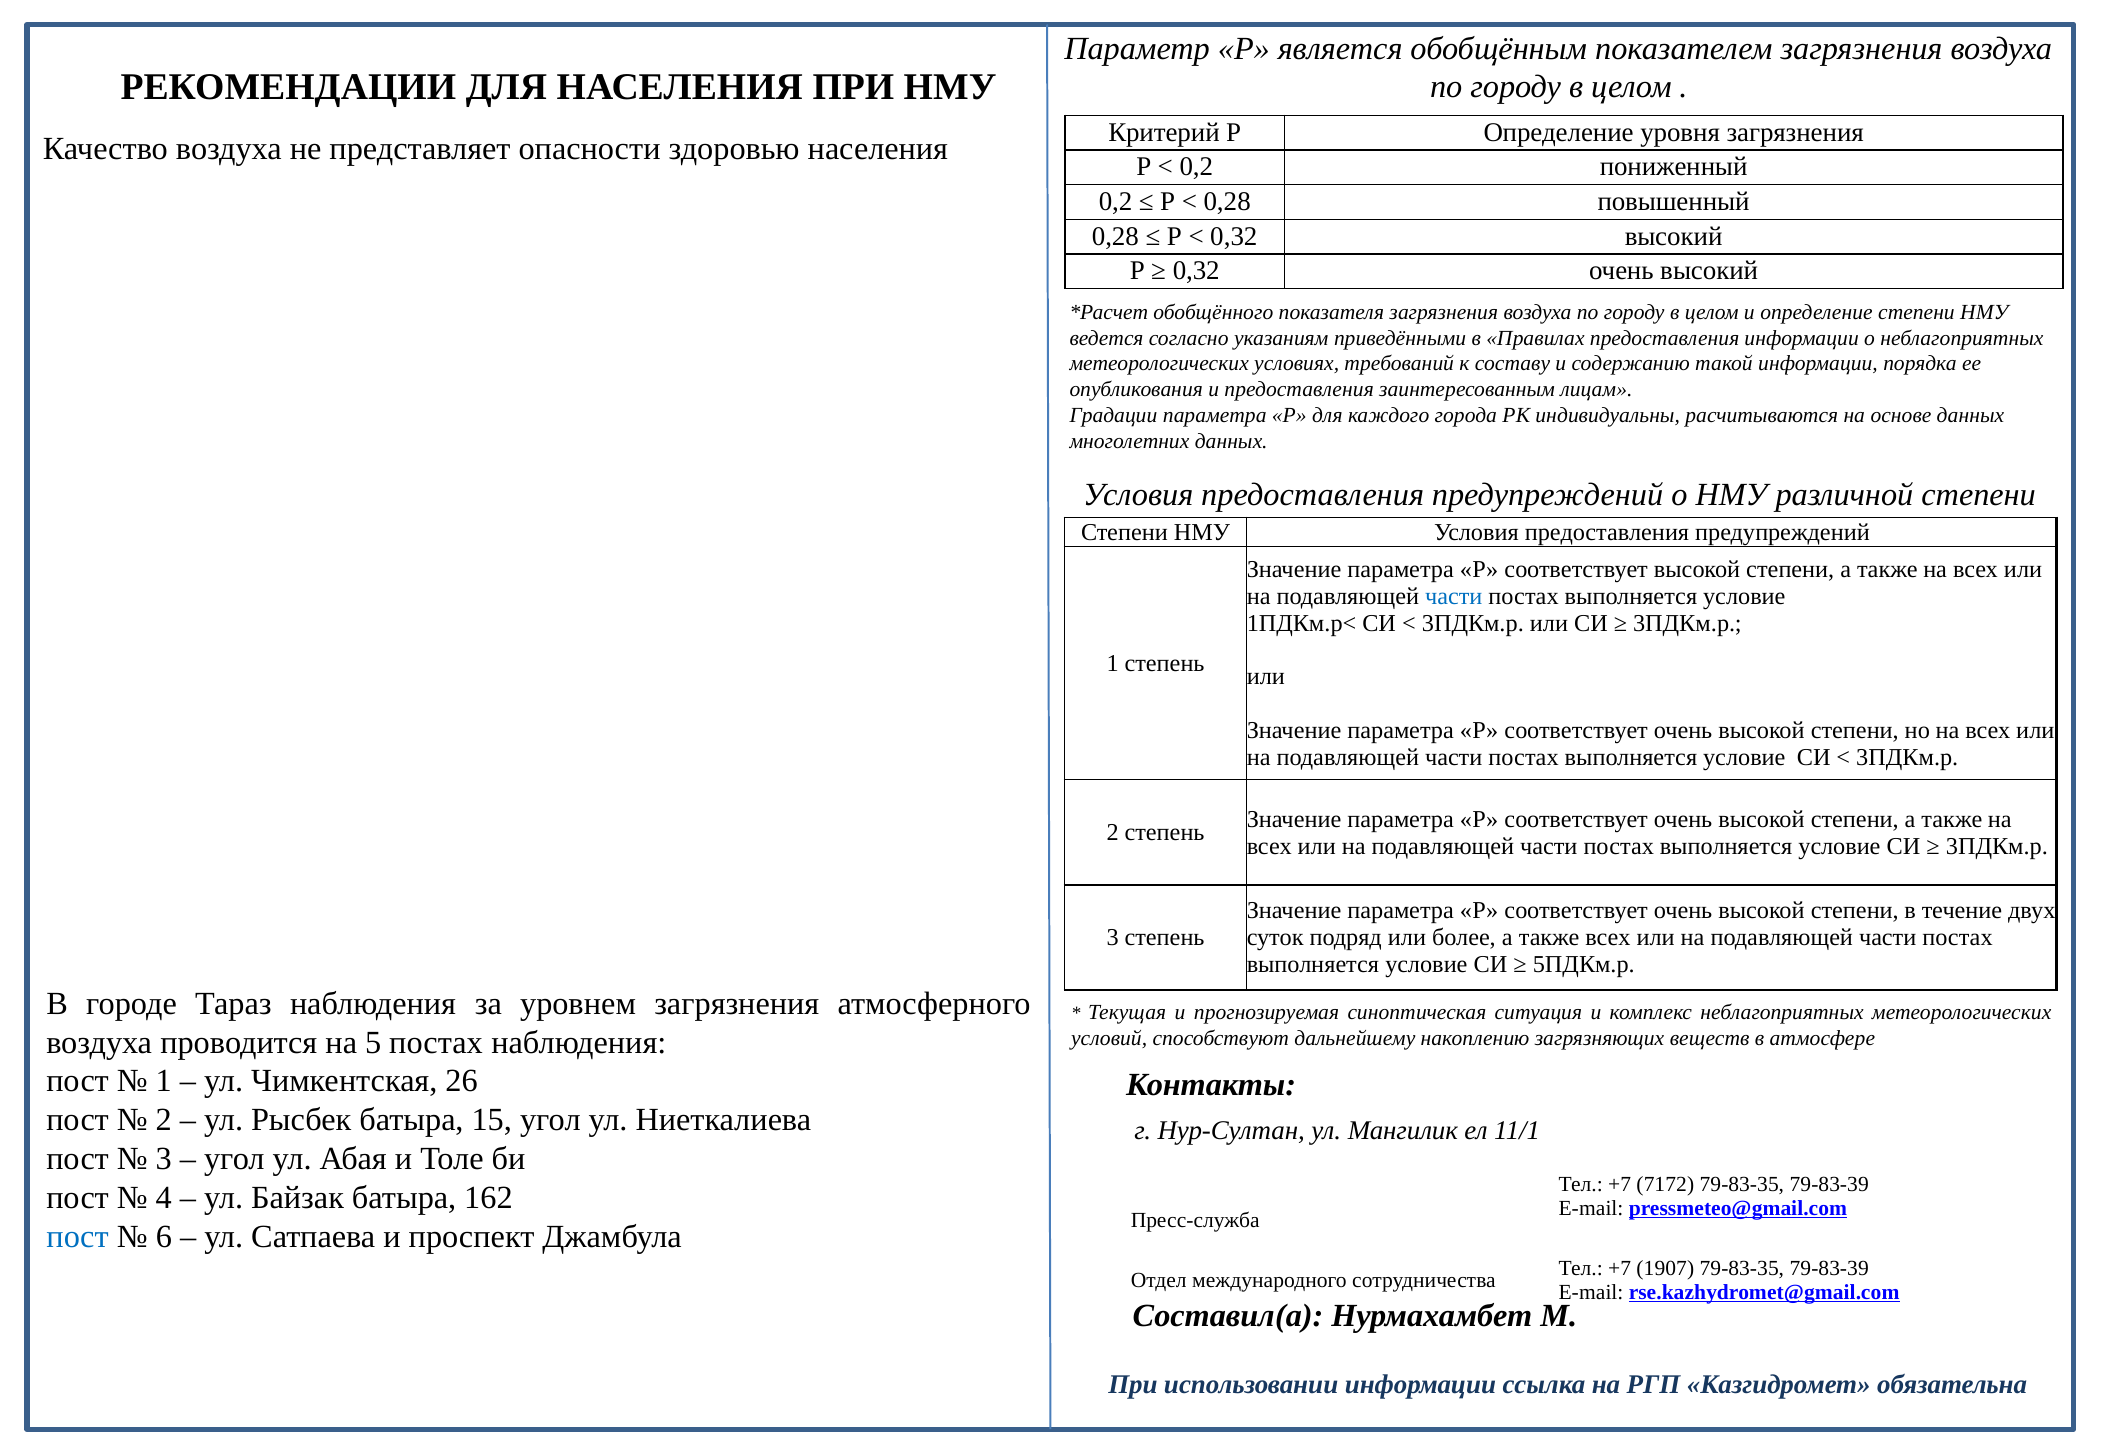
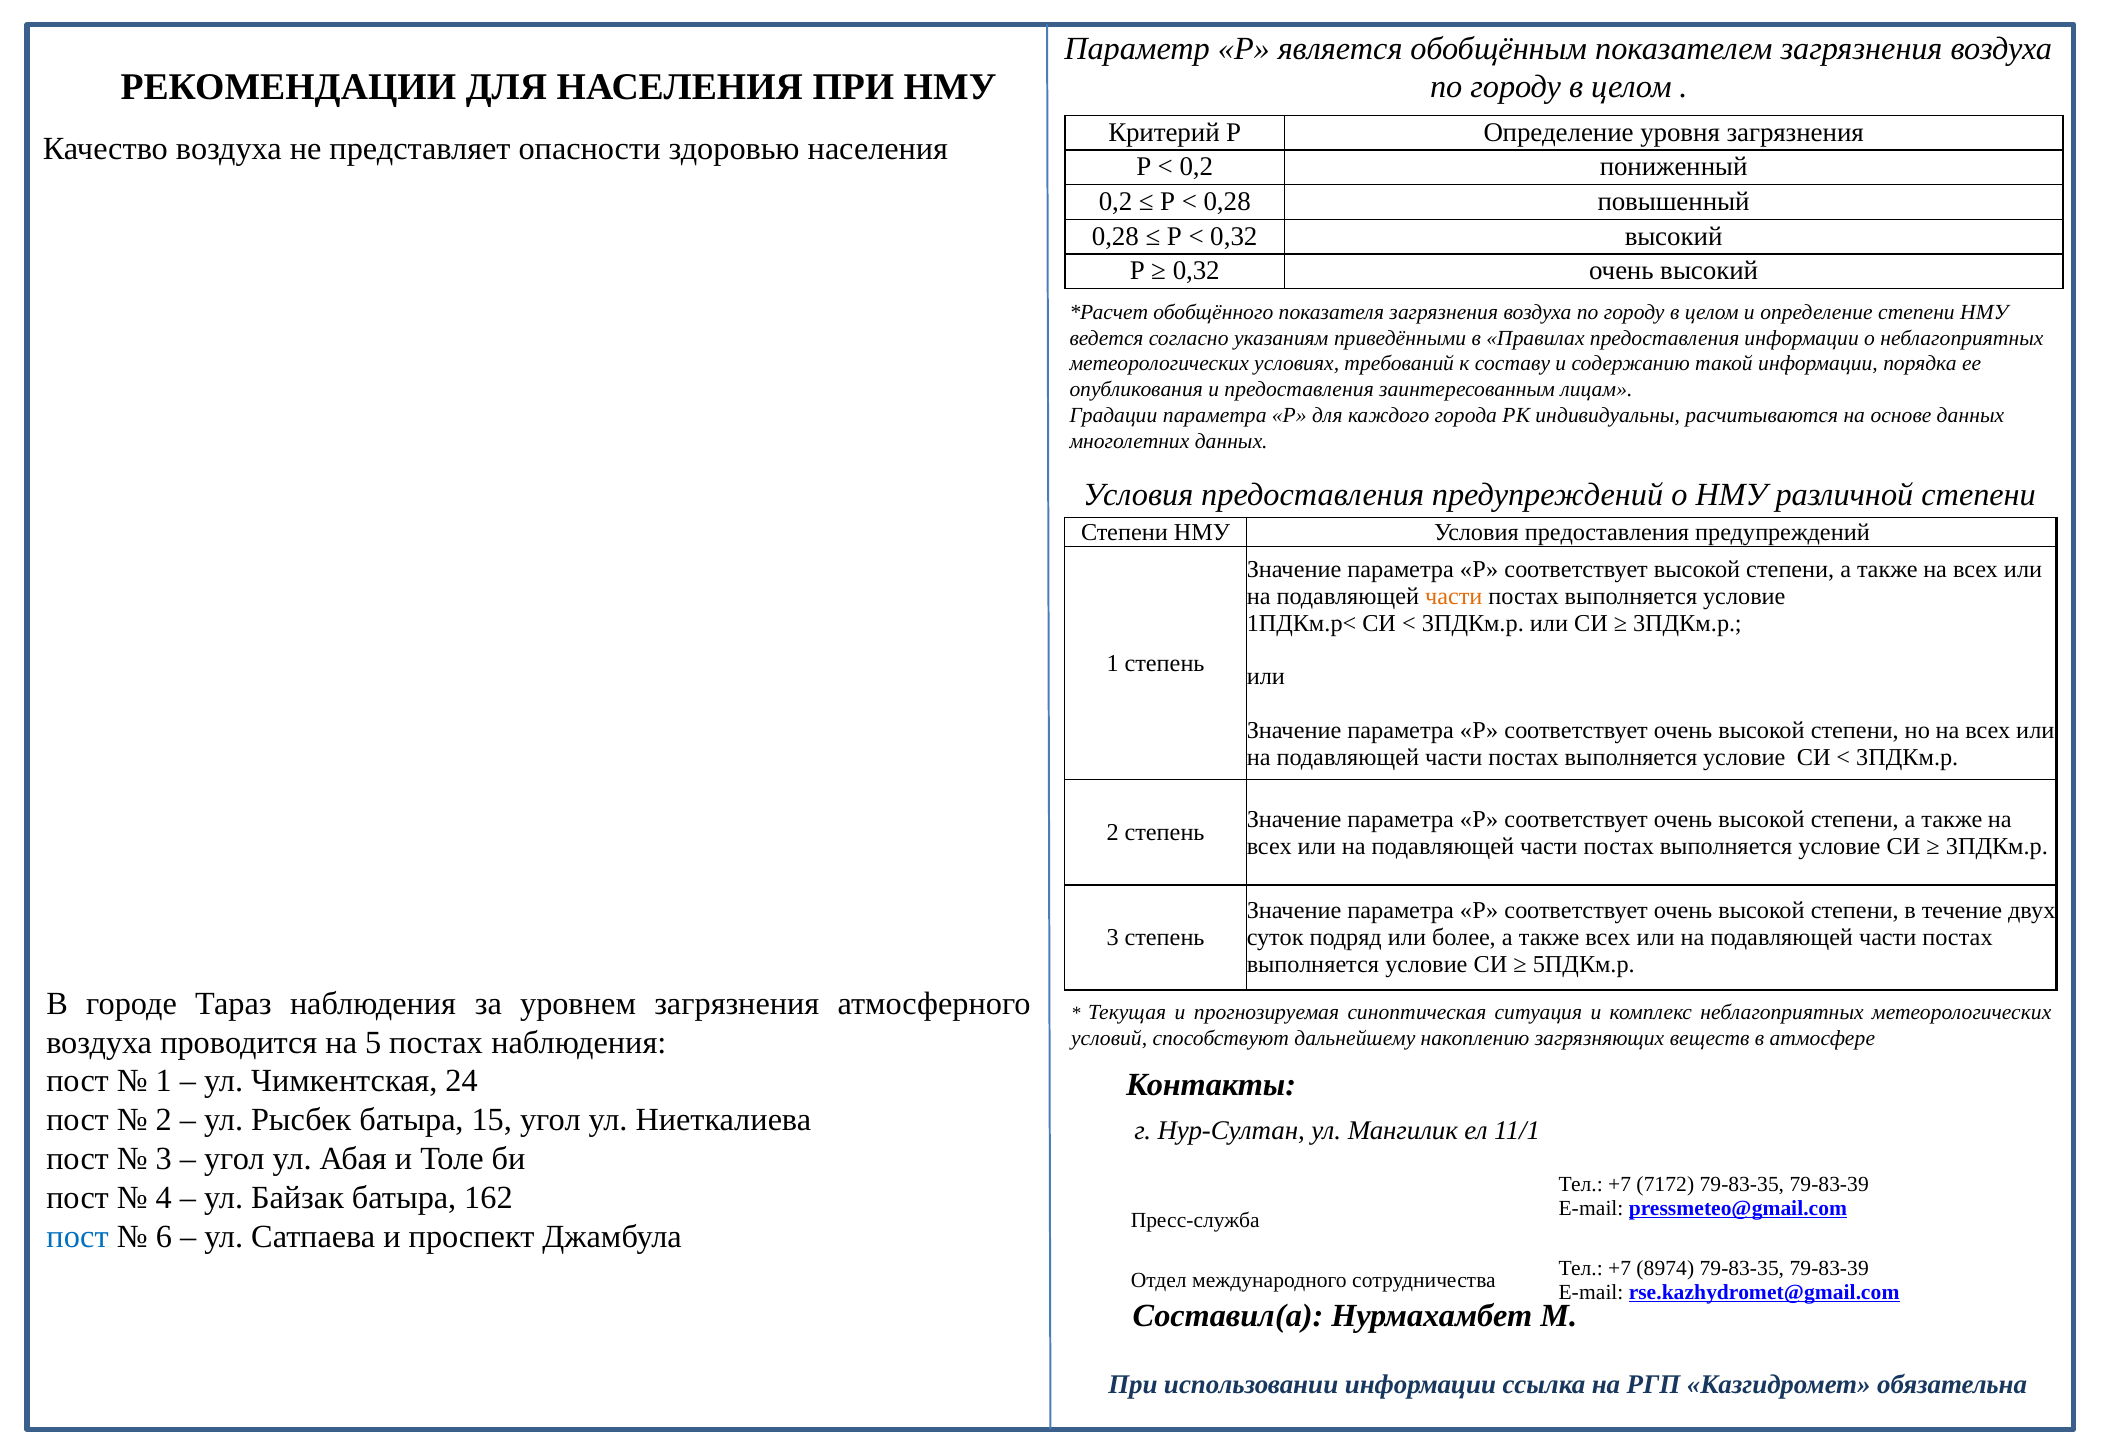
части at (1454, 596) colour: blue -> orange
26: 26 -> 24
1907: 1907 -> 8974
